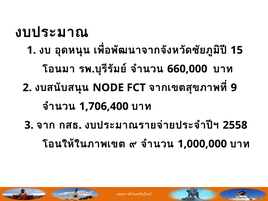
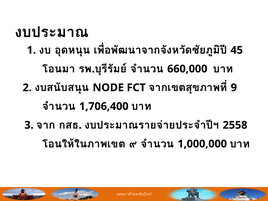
15: 15 -> 45
